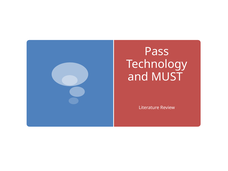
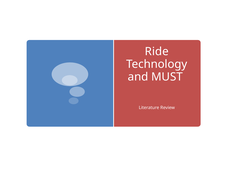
Pass: Pass -> Ride
